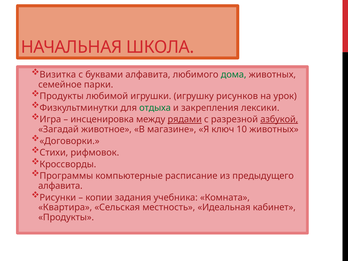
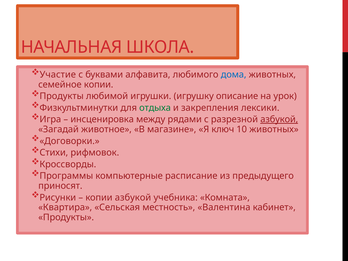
Визитка: Визитка -> Участие
дома colour: green -> blue
семейное парки: парки -> копии
рисунков: рисунков -> описание
рядами underline: present -> none
алфавита at (60, 186): алфавита -> приносят
копии задания: задания -> азбукой
Идеальная: Идеальная -> Валентина
